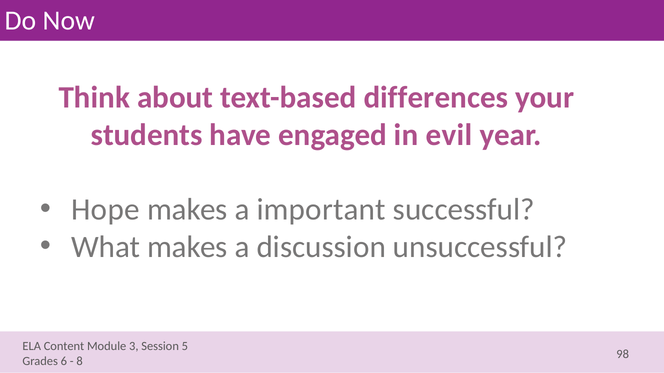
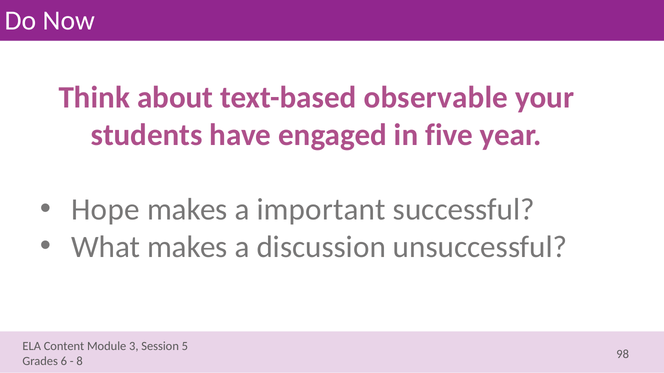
differences: differences -> observable
evil: evil -> five
